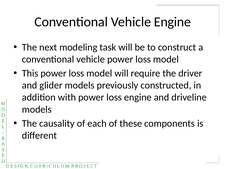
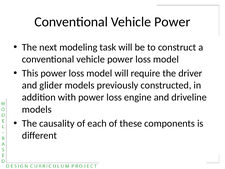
Engine at (172, 22): Engine -> Power
